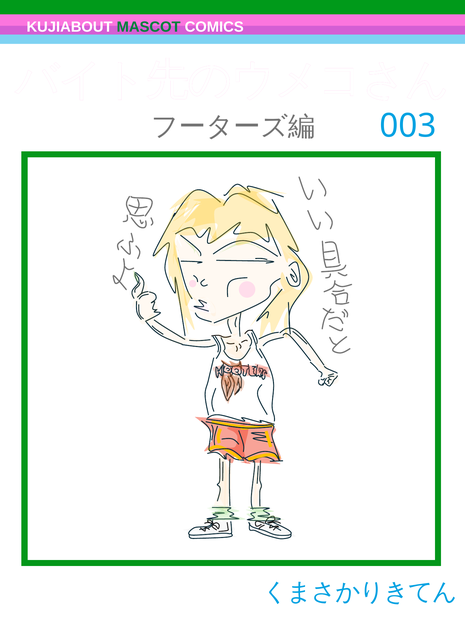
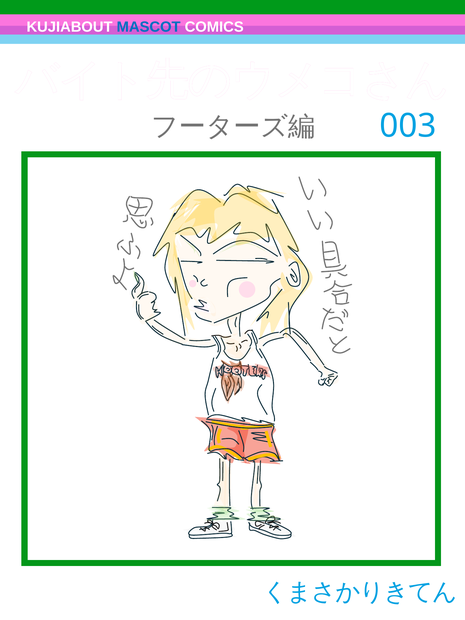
MASCOT colour: green -> blue
